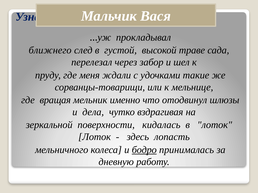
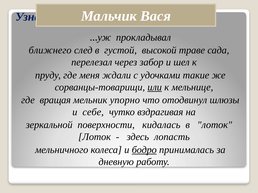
или underline: none -> present
именно: именно -> упорно
дела: дела -> себе
